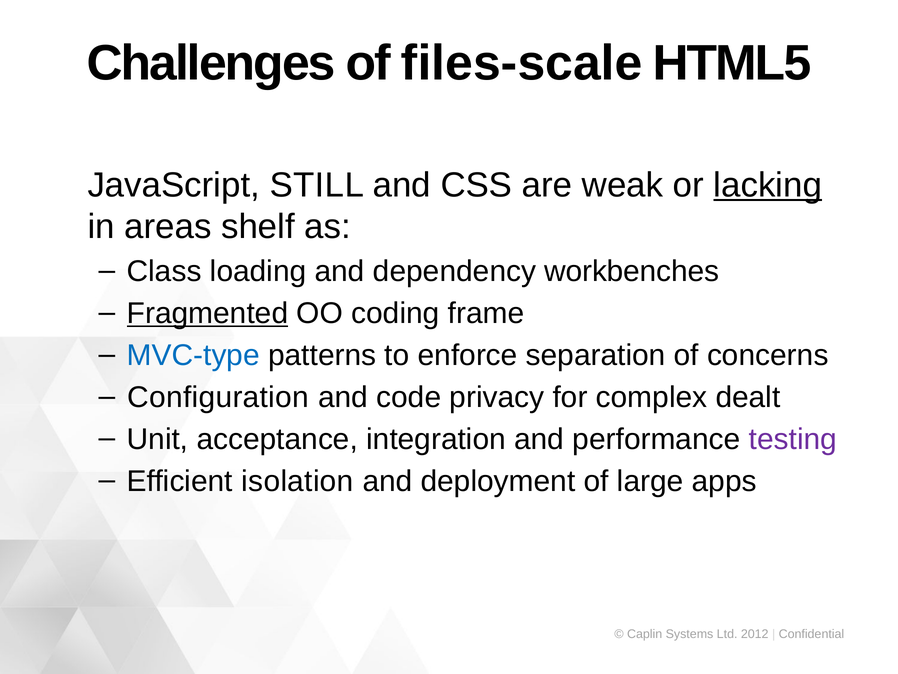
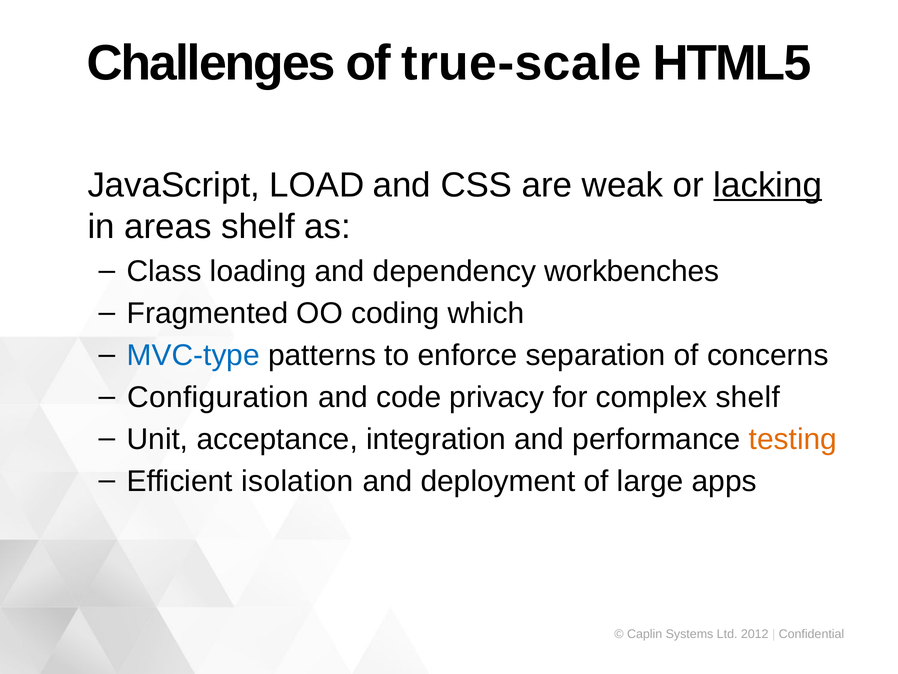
files-scale: files-scale -> true-scale
STILL: STILL -> LOAD
Fragmented underline: present -> none
frame: frame -> which
complex dealt: dealt -> shelf
testing colour: purple -> orange
